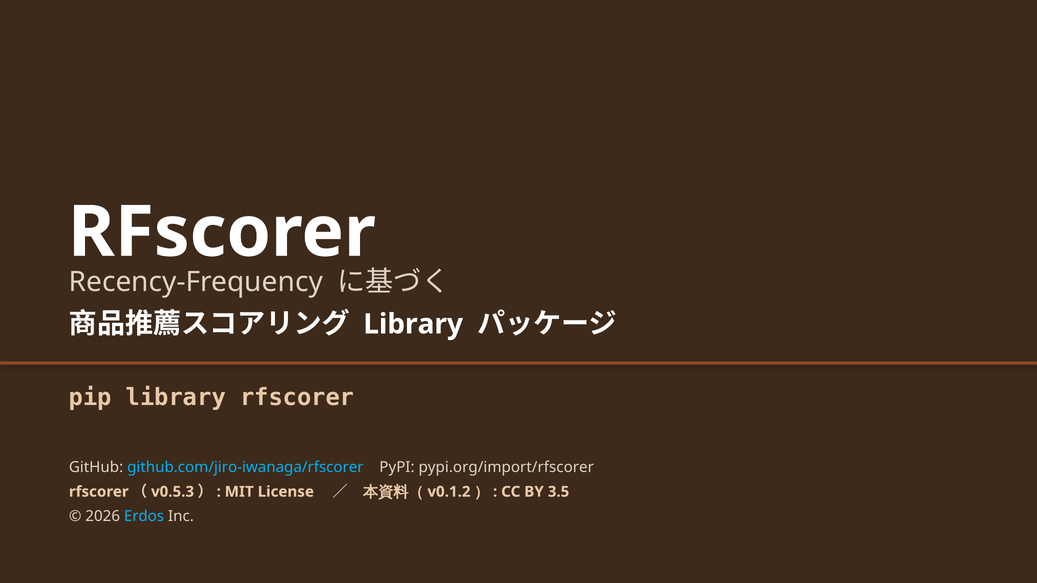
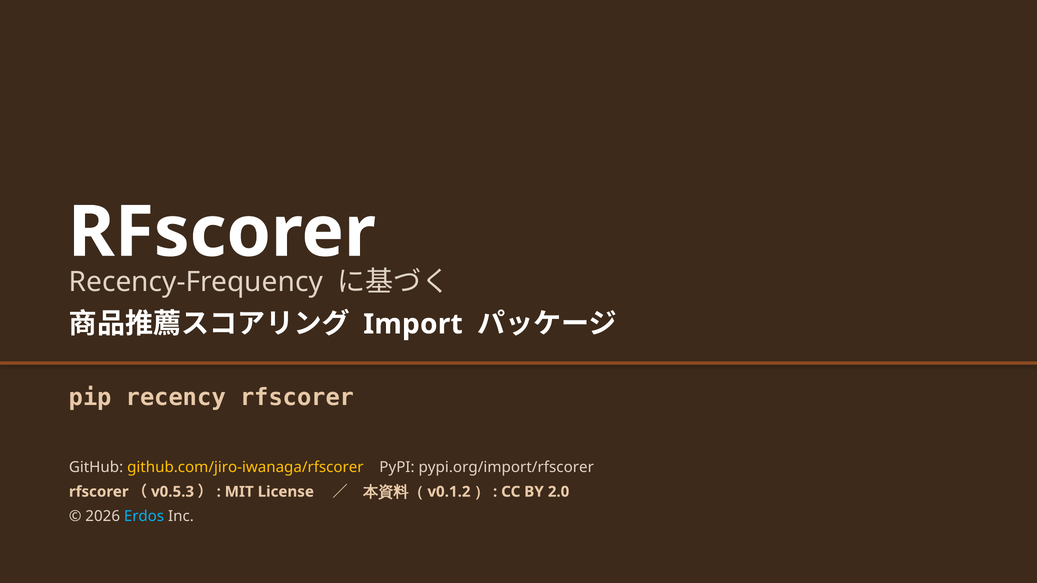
Library at (413, 324): Library -> Import
pip library: library -> recency
github.com/jiro-iwanaga/rfscorer colour: light blue -> yellow
3.5: 3.5 -> 2.0
